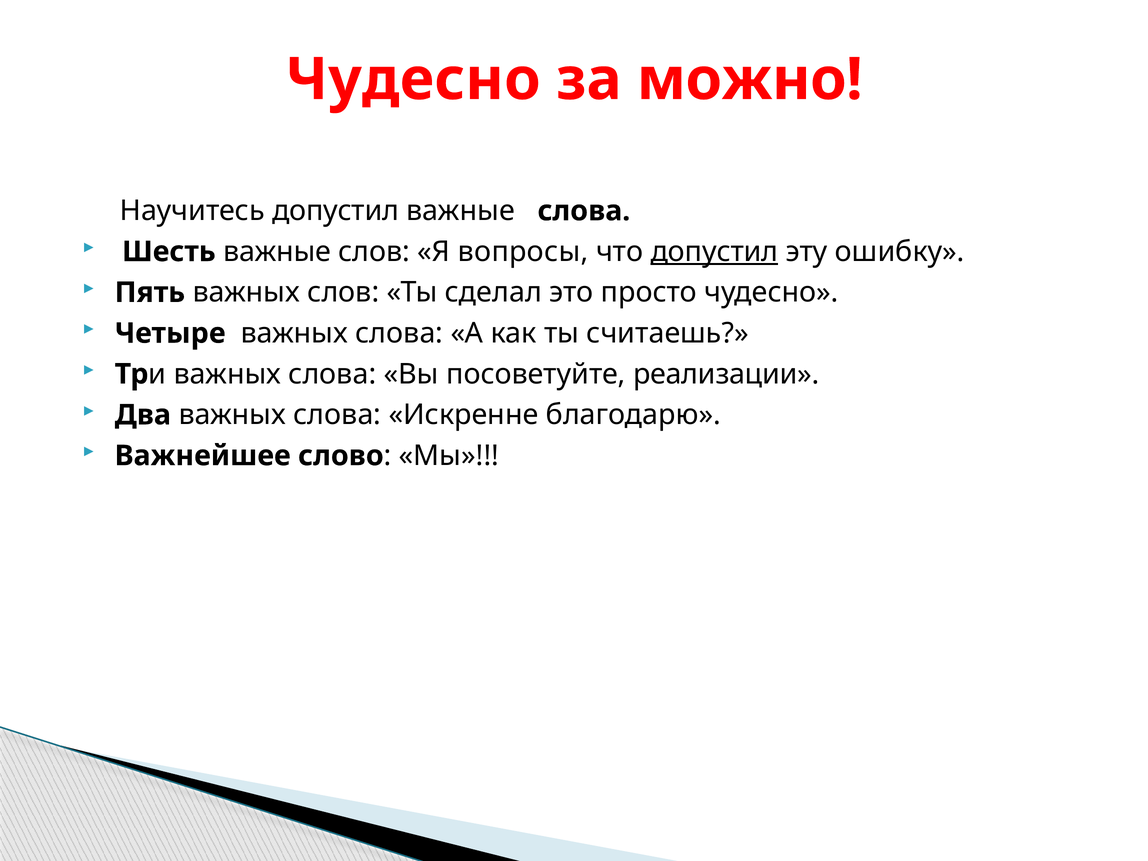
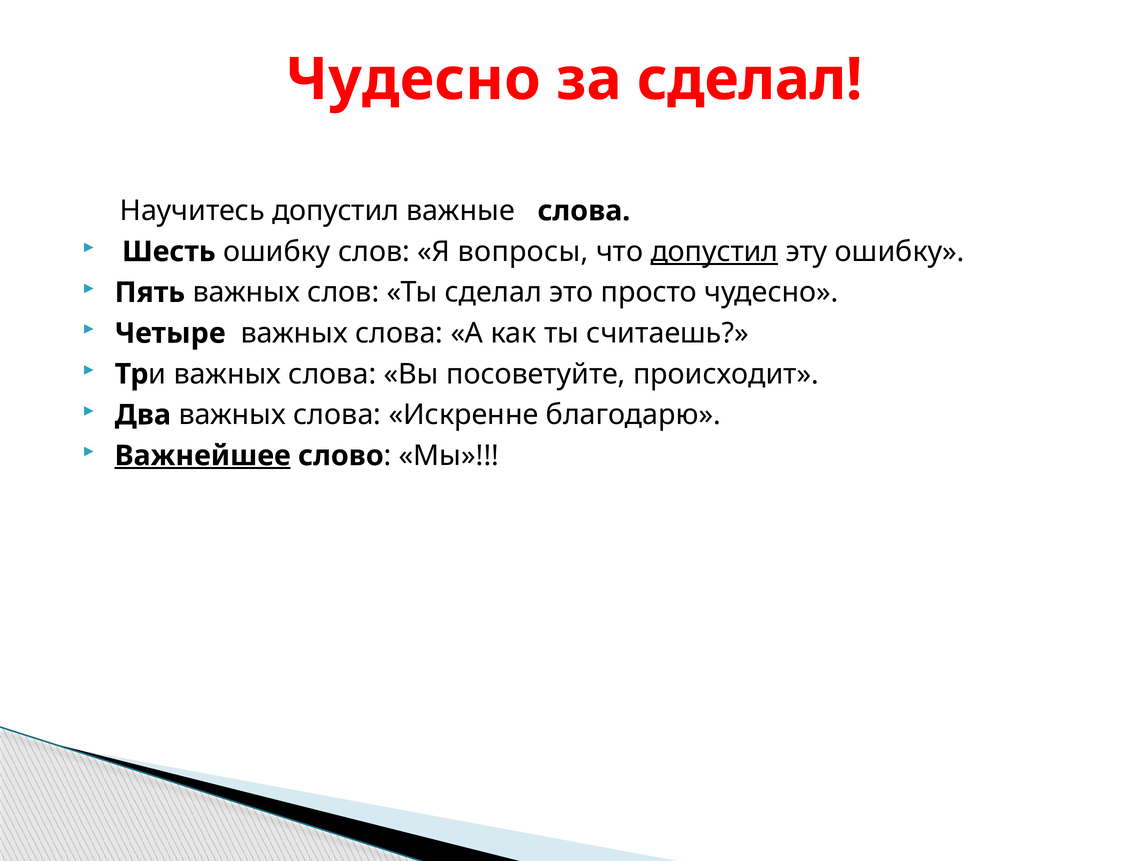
за можно: можно -> сделал
Шесть важные: важные -> ошибку
реализации: реализации -> происходит
Важнейшее underline: none -> present
